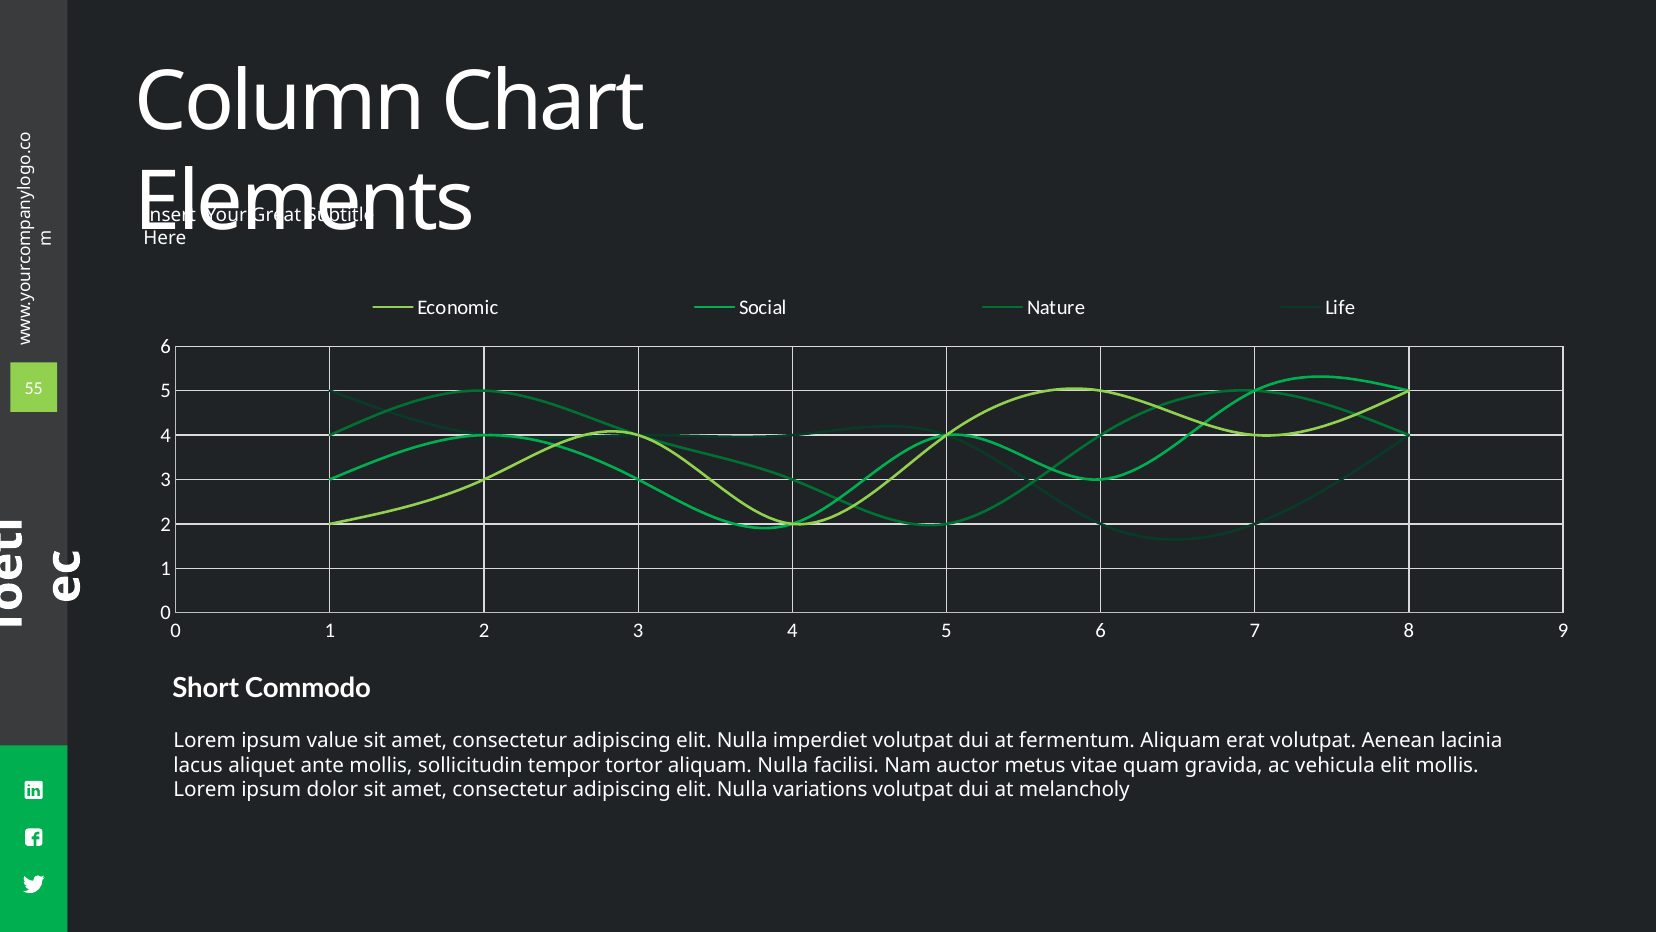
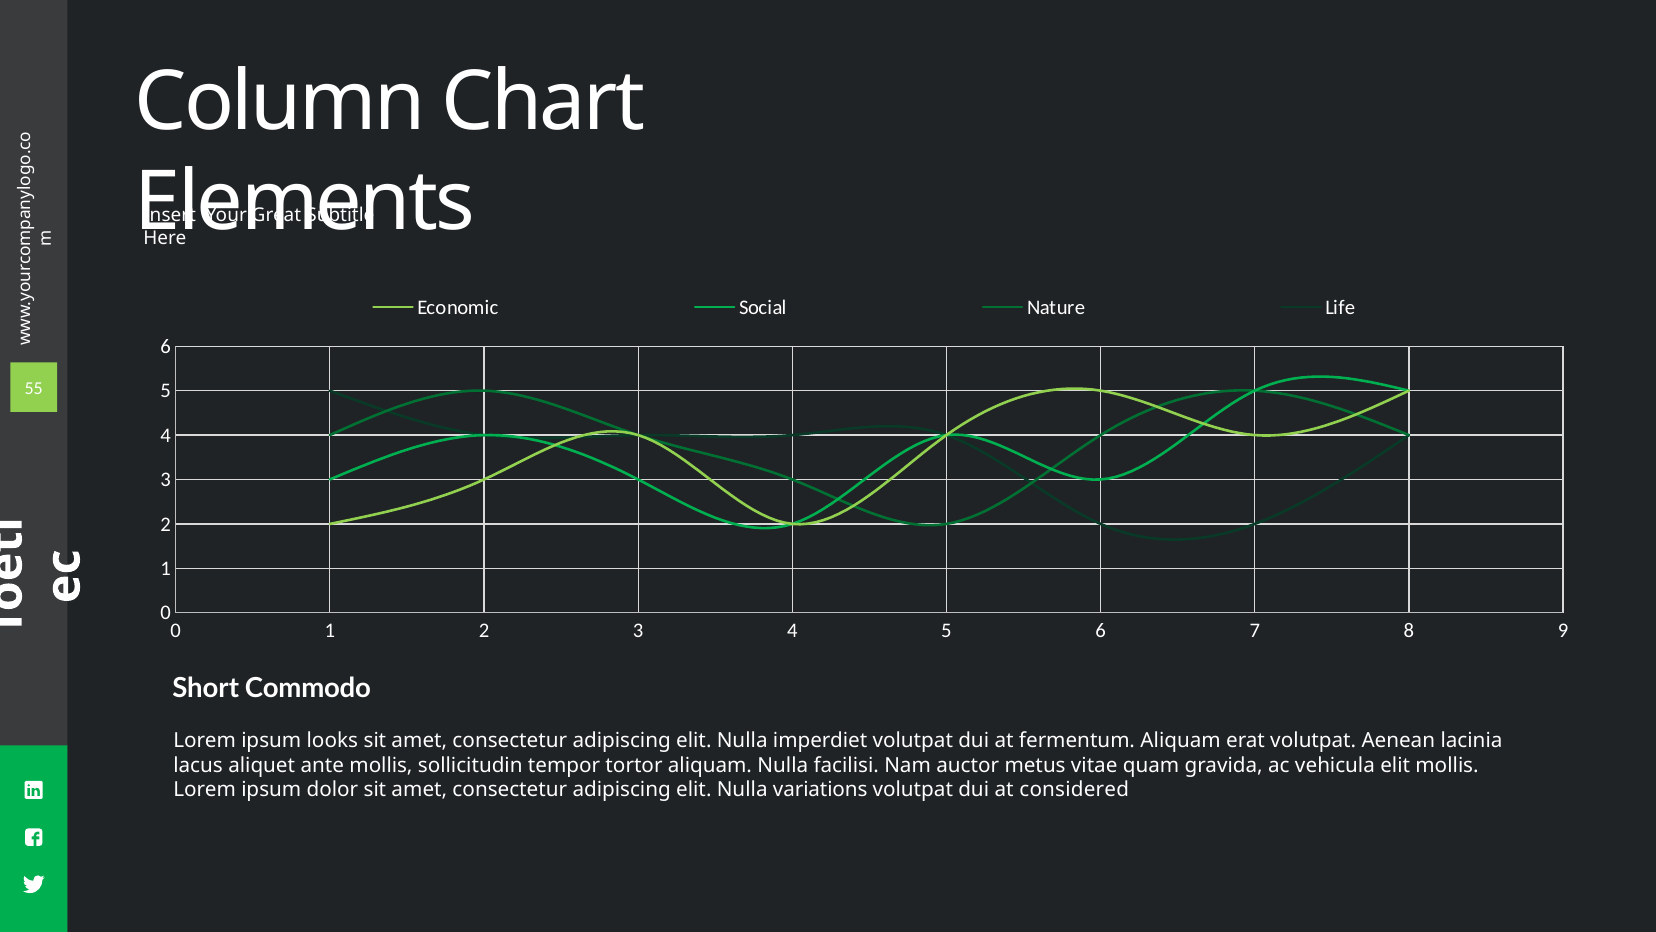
value: value -> looks
melancholy: melancholy -> considered
